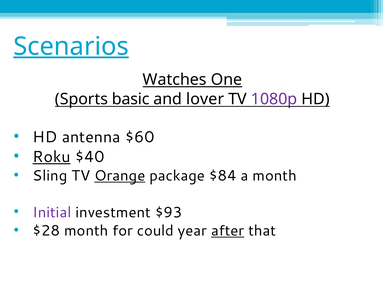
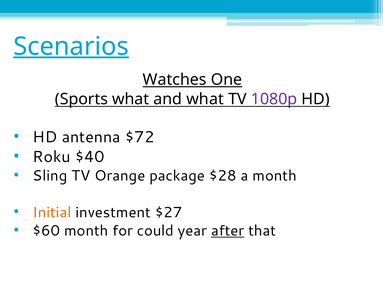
Sports basic: basic -> what
and lover: lover -> what
$60: $60 -> $72
Roku underline: present -> none
Orange underline: present -> none
$84: $84 -> $28
Initial colour: purple -> orange
$93: $93 -> $27
$28: $28 -> $60
